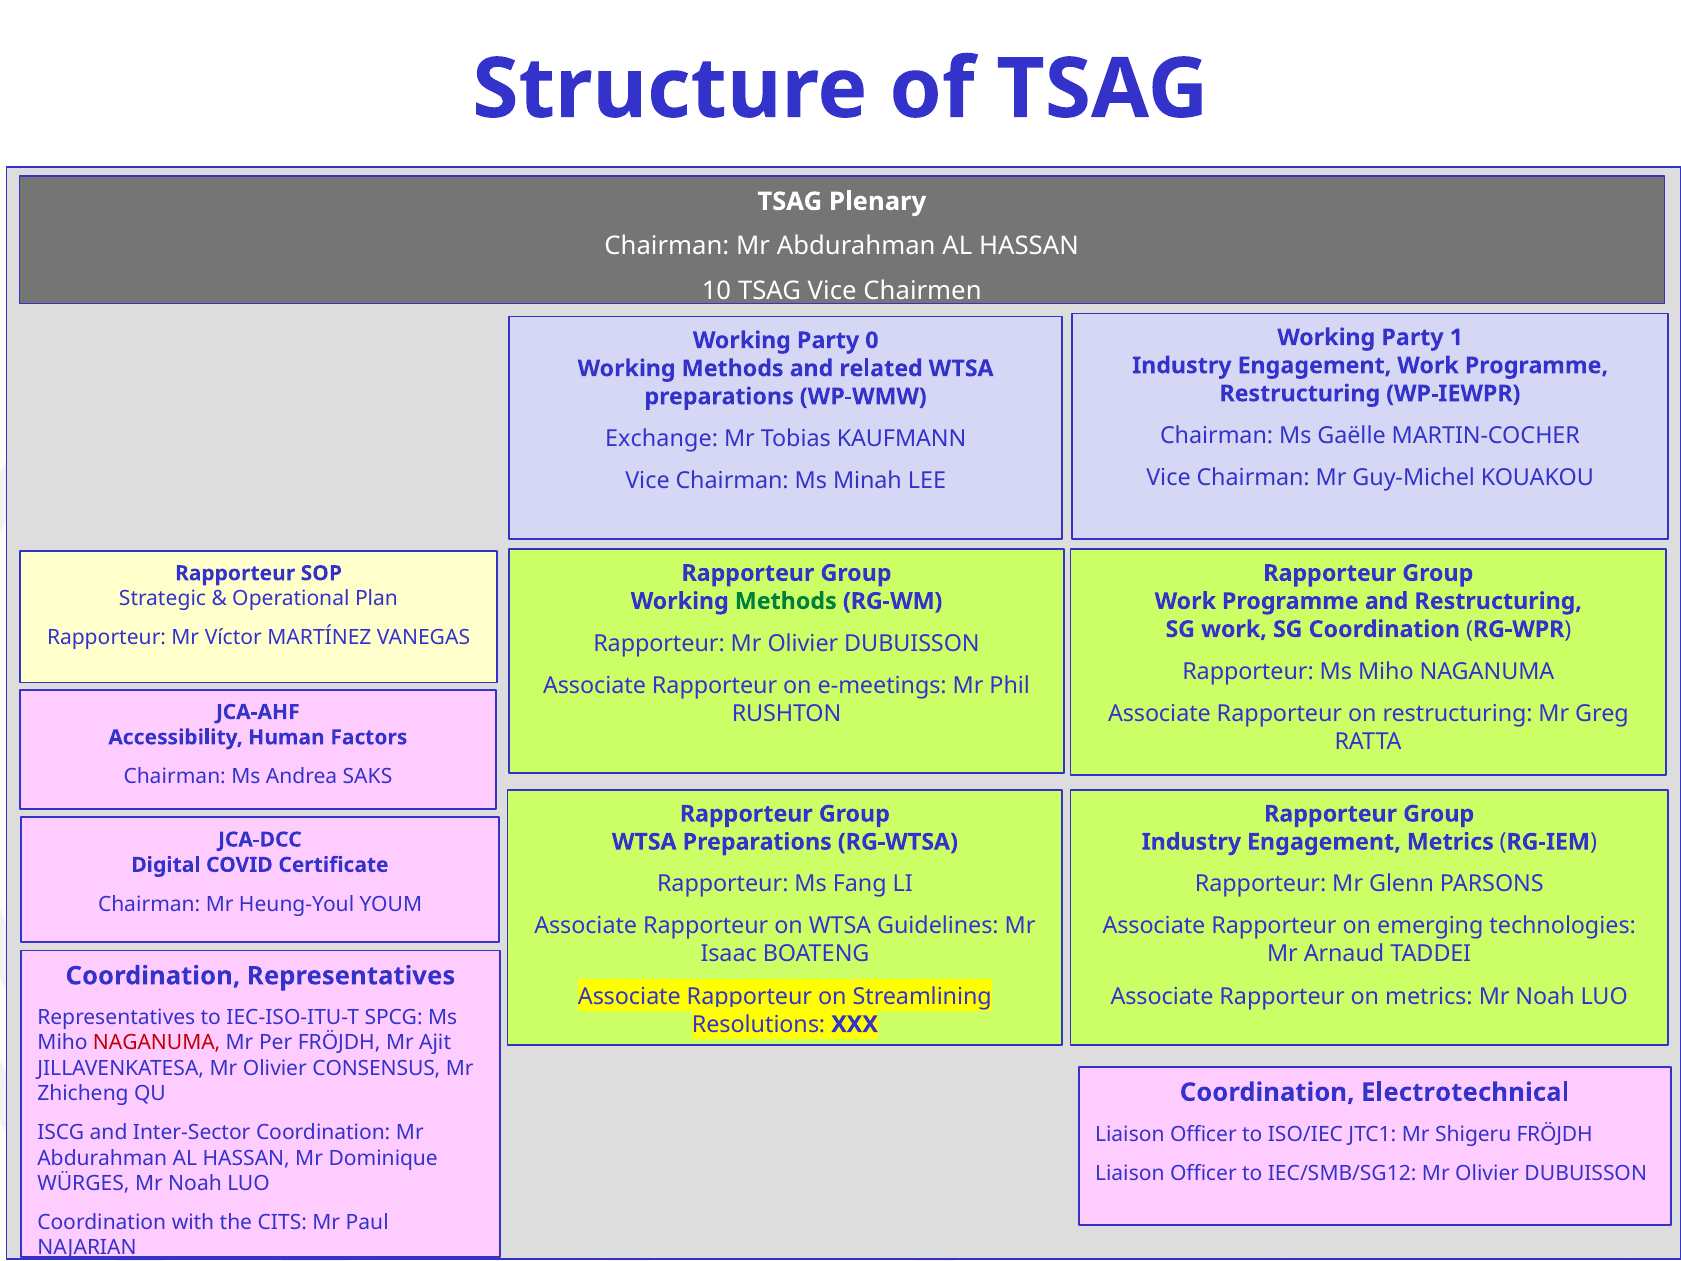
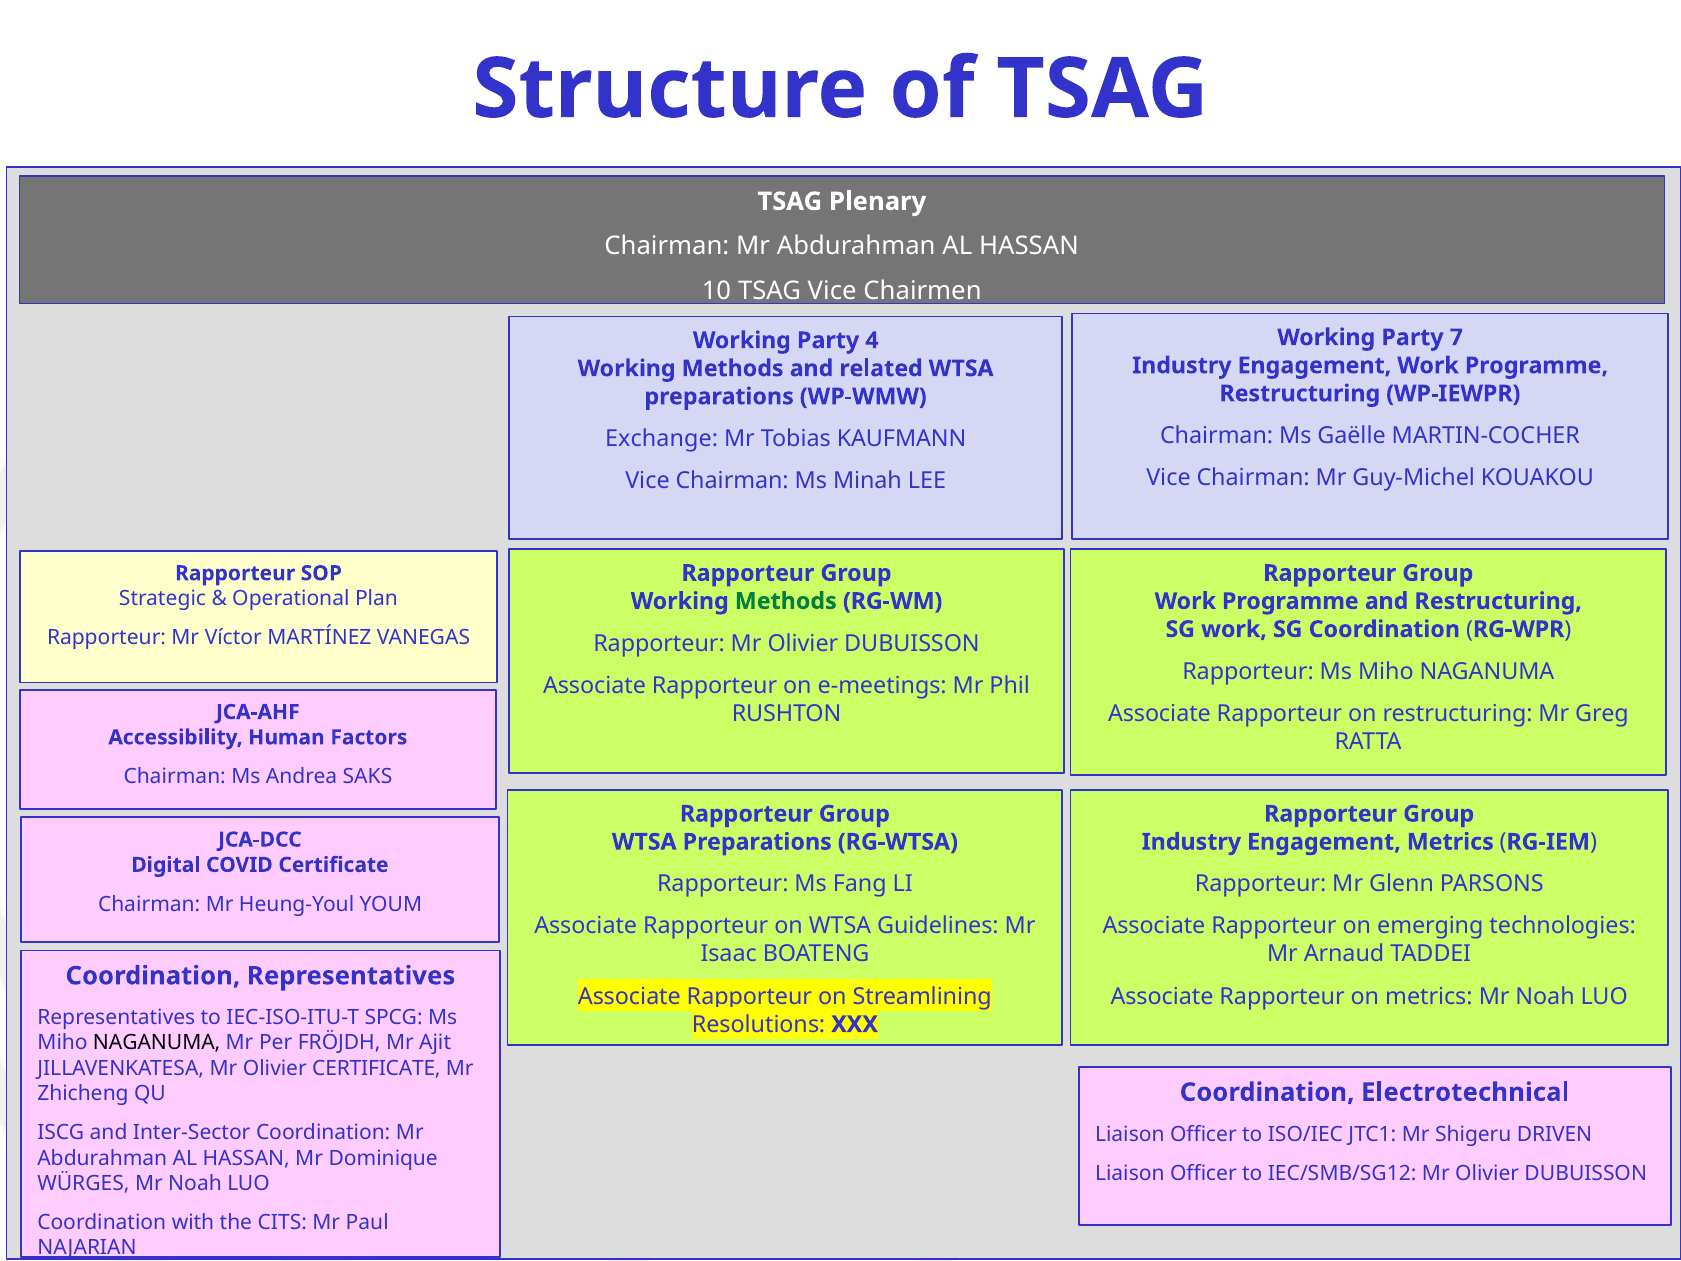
1: 1 -> 7
0: 0 -> 4
NAGANUMA at (157, 1043) colour: red -> black
Olivier CONSENSUS: CONSENSUS -> CERTIFICATE
Shigeru FRÖJDH: FRÖJDH -> DRIVEN
